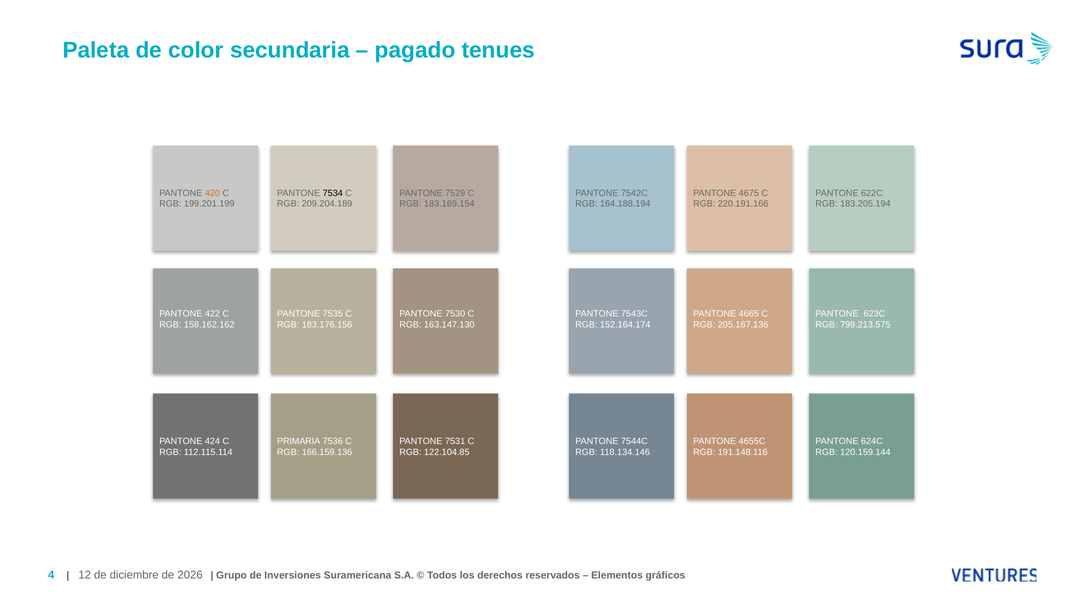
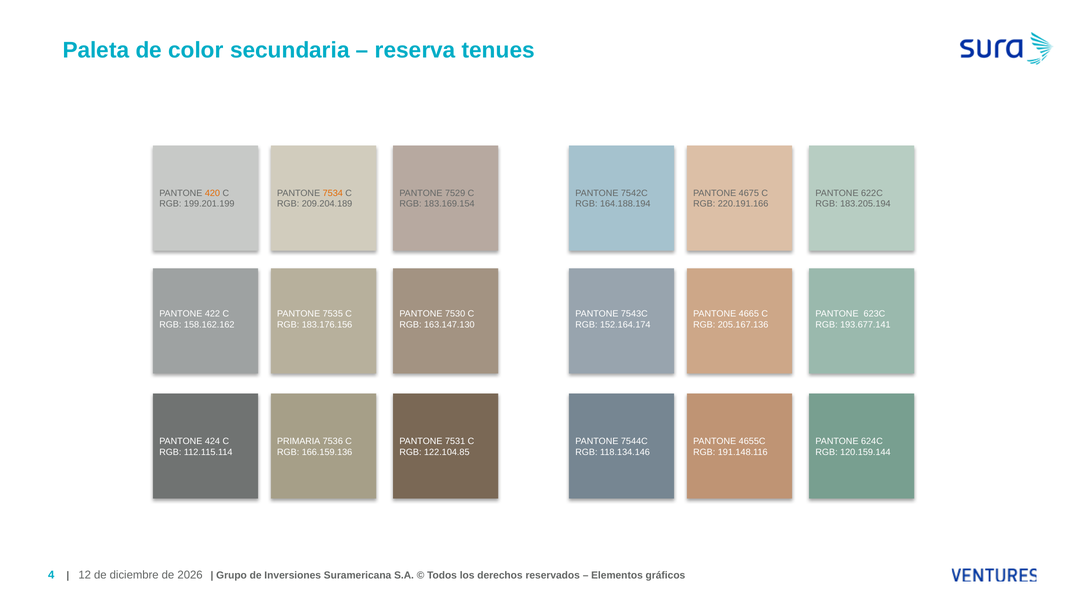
pagado: pagado -> reserva
7534 colour: black -> orange
799.213.575: 799.213.575 -> 193.677.141
